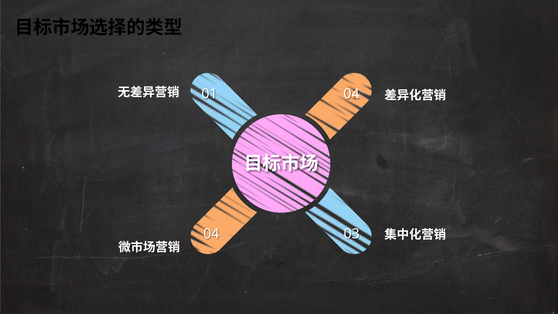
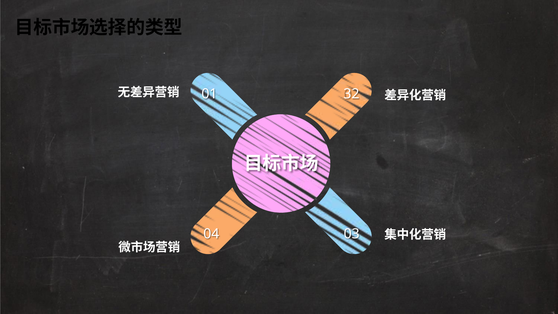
04 at (351, 94): 04 -> 32
